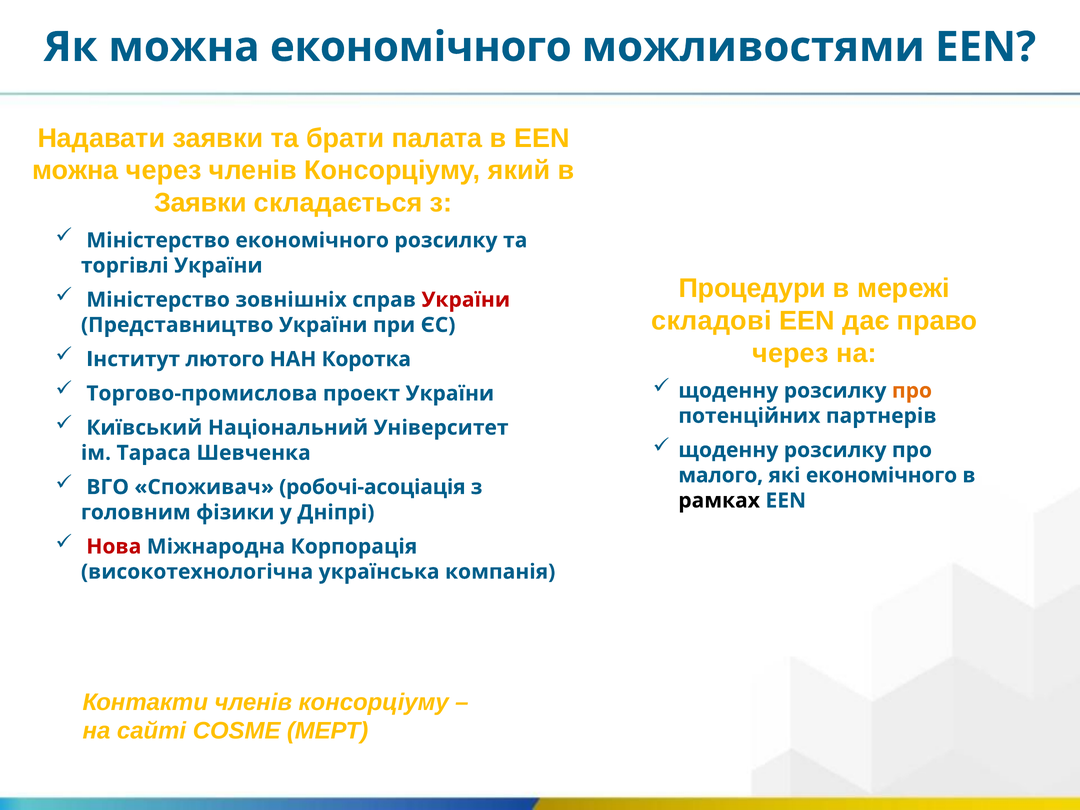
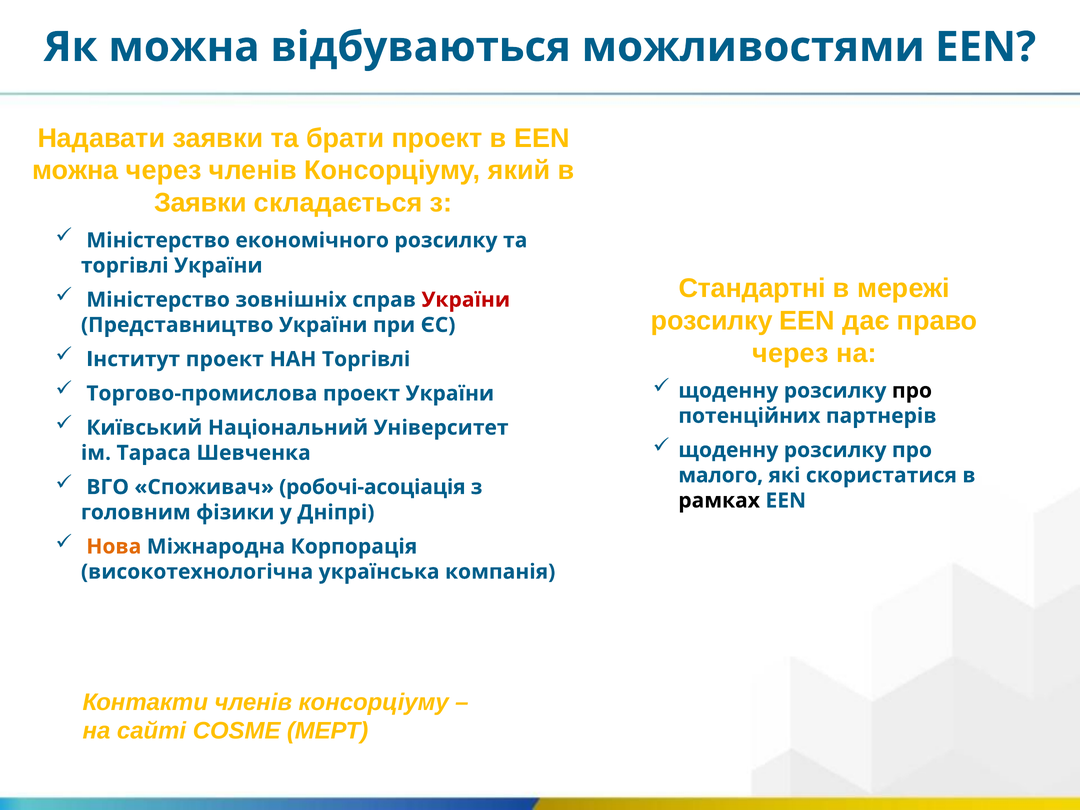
можна економічного: економічного -> відбуваються
брати палата: палата -> проект
Процедури: Процедури -> Стандартні
складові at (711, 321): складові -> розсилку
Інститут лютого: лютого -> проект
НАН Коротка: Коротка -> Торгівлі
про at (912, 391) colour: orange -> black
які економічного: економічного -> скористатися
Нова colour: red -> orange
